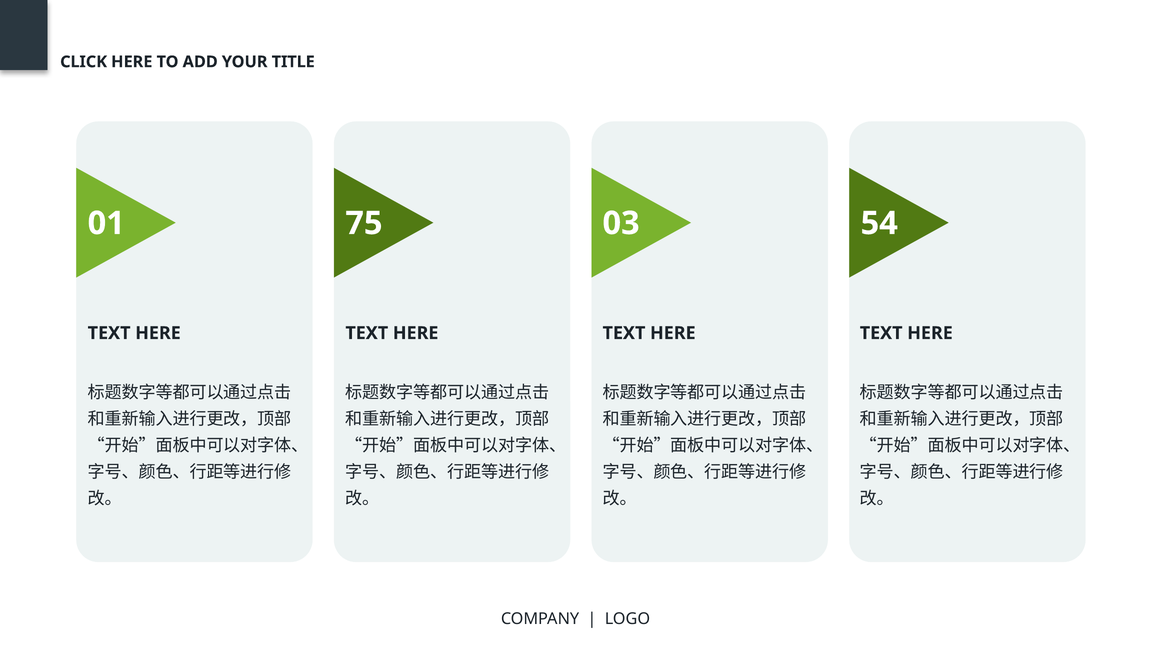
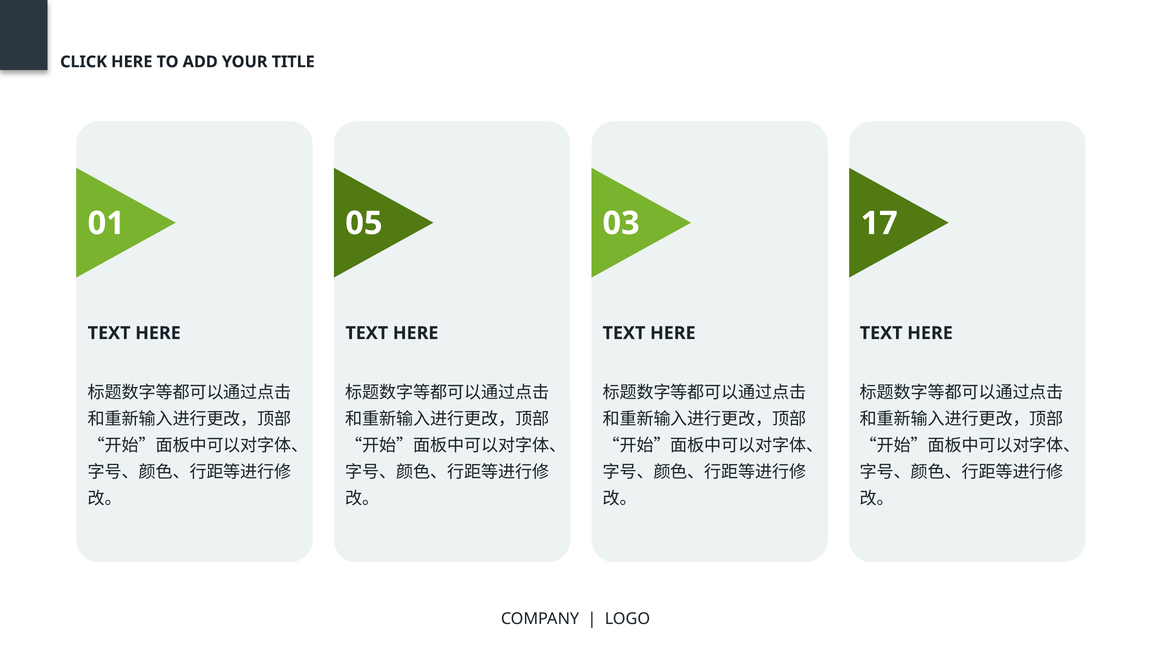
75: 75 -> 05
54: 54 -> 17
